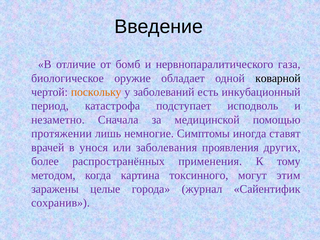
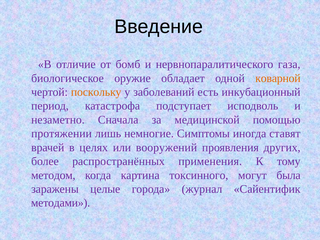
коварной colour: black -> orange
унося: унося -> целях
заболевания: заболевания -> вооружений
этим: этим -> была
сохранив: сохранив -> методами
